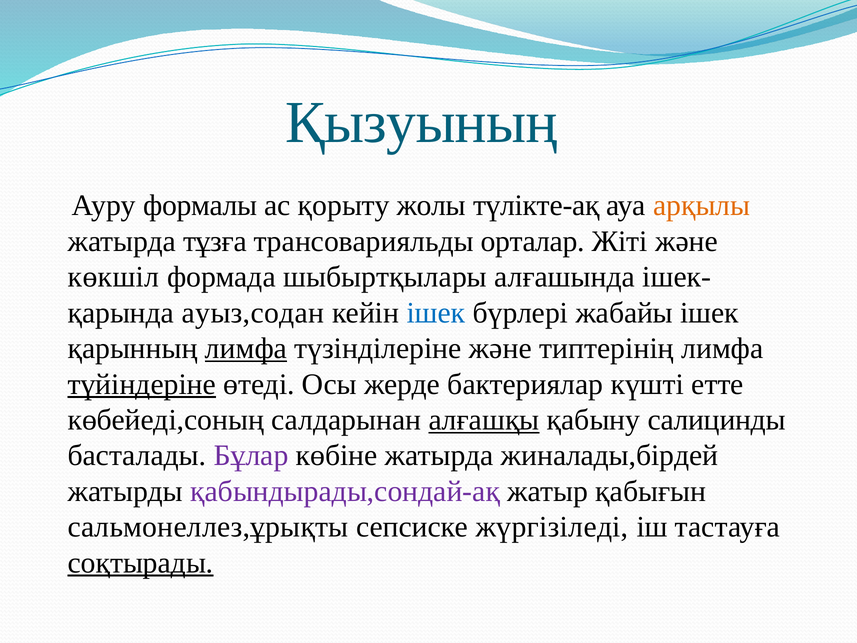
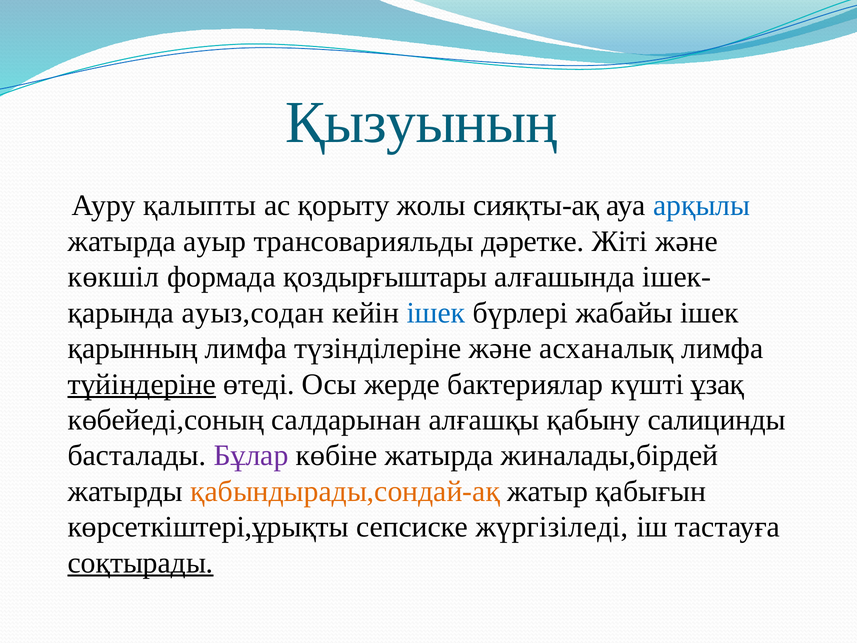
формалы: формалы -> қалыпты
түлікте-ақ: түлікте-ақ -> сияқты-ақ
арқылы colour: orange -> blue
тұзға: тұзға -> ауыр
орталар: орталар -> дәретке
шыбыртқылары: шыбыртқылары -> қоздырғыштары
лимфа at (246, 348) underline: present -> none
типтерінің: типтерінің -> асханалық
етте: етте -> ұзақ
алғашқы underline: present -> none
қабындырады,сондай-ақ colour: purple -> orange
сальмонеллез,ұрықты: сальмонеллез,ұрықты -> көрсеткіштері,ұрықты
